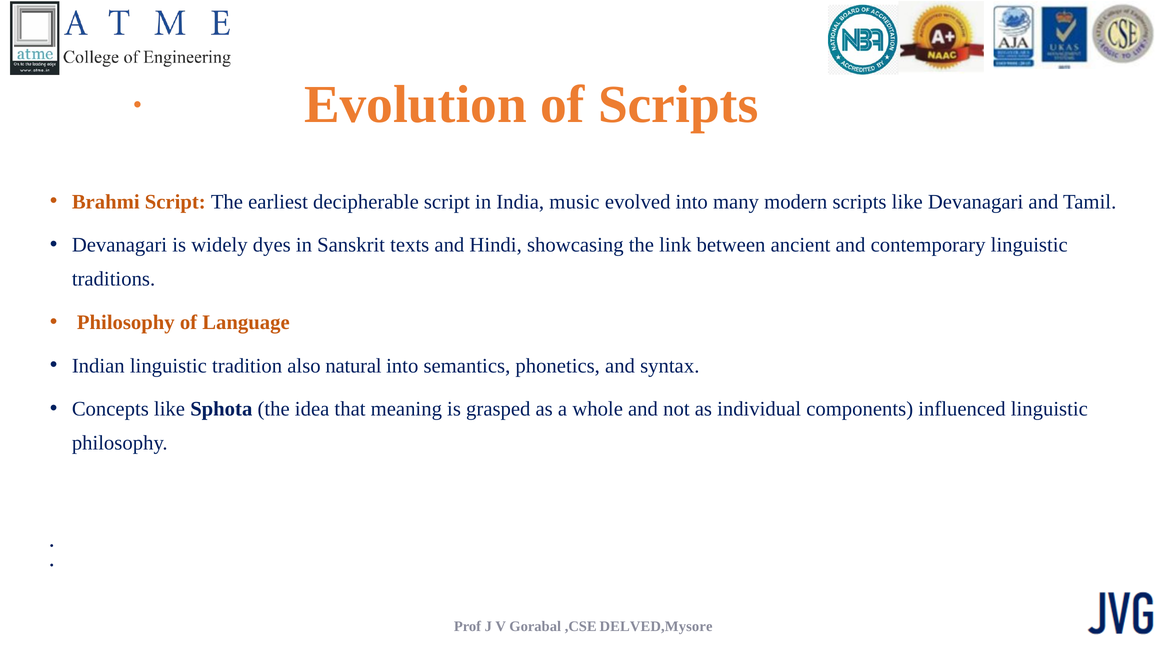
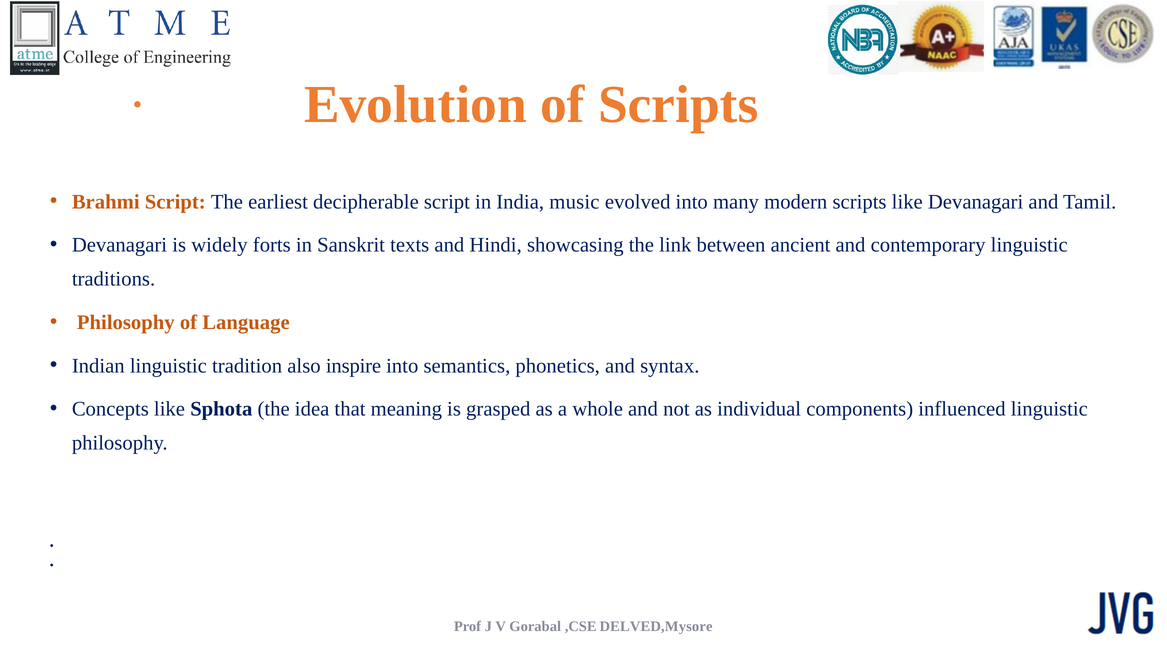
dyes: dyes -> forts
natural: natural -> inspire
